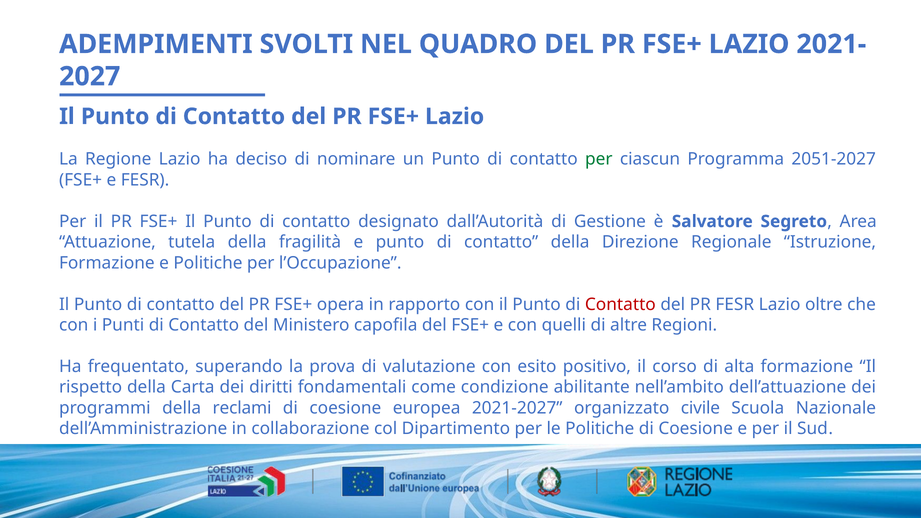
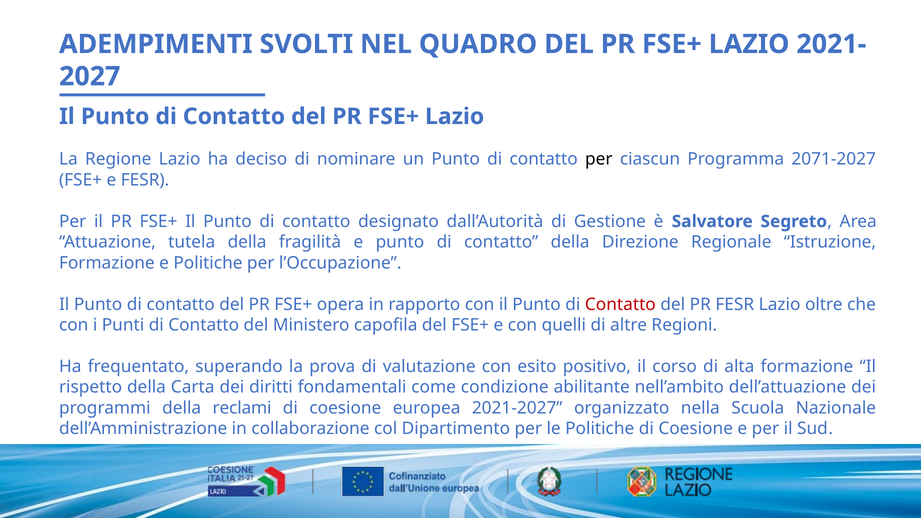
per at (599, 159) colour: green -> black
2051-2027: 2051-2027 -> 2071-2027
civile: civile -> nella
